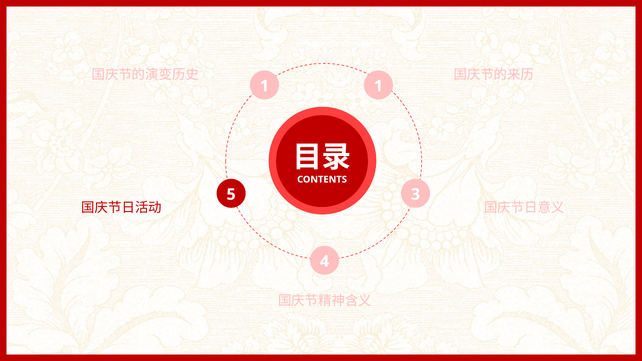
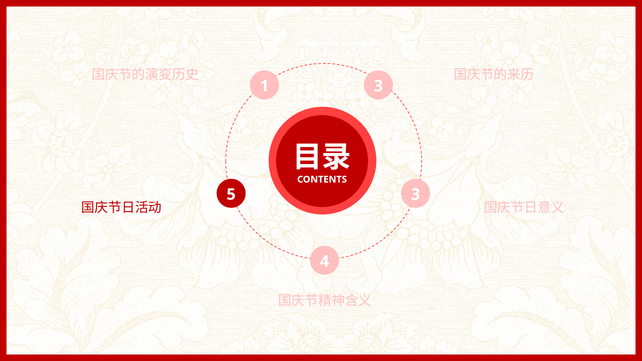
1 1: 1 -> 3
